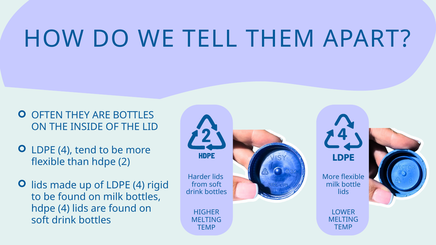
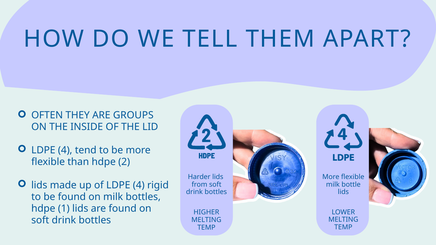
ARE BOTTLES: BOTTLES -> GROUPS
hdpe 4: 4 -> 1
